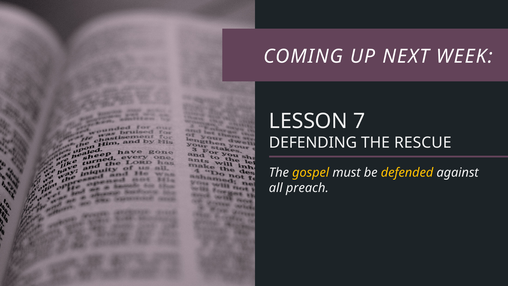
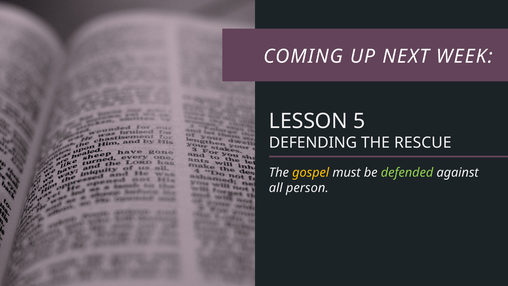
7: 7 -> 5
defended colour: yellow -> light green
preach: preach -> person
